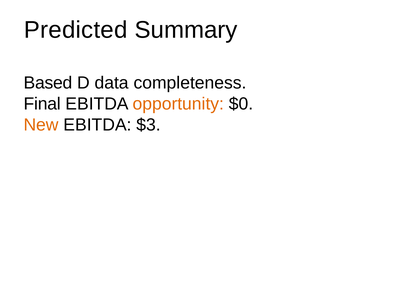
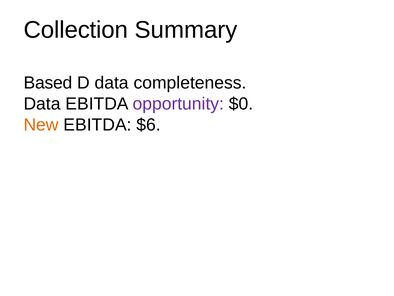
Predicted: Predicted -> Collection
Final at (42, 104): Final -> Data
opportunity colour: orange -> purple
$3: $3 -> $6
